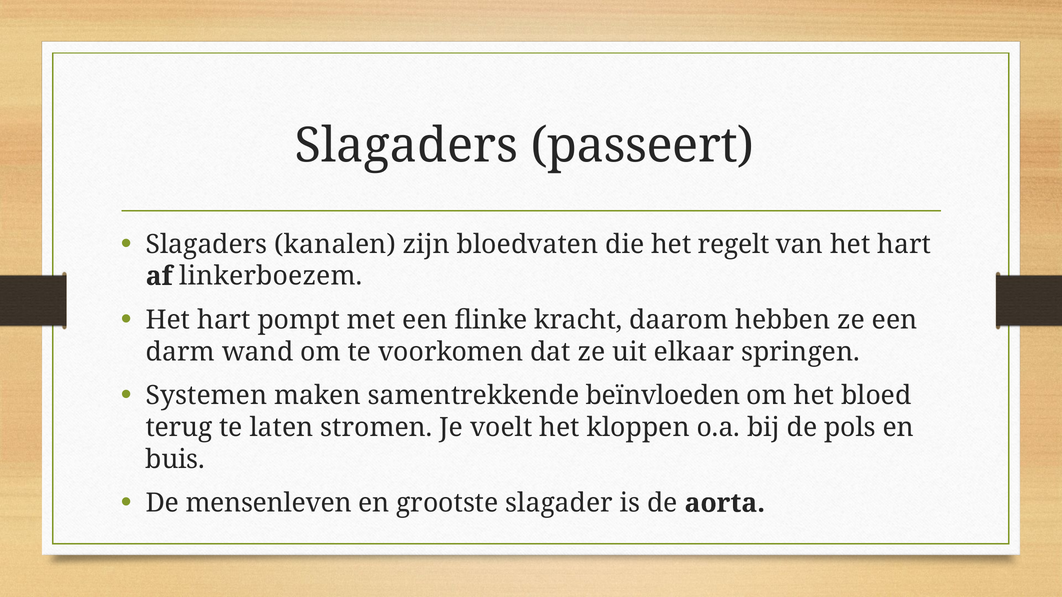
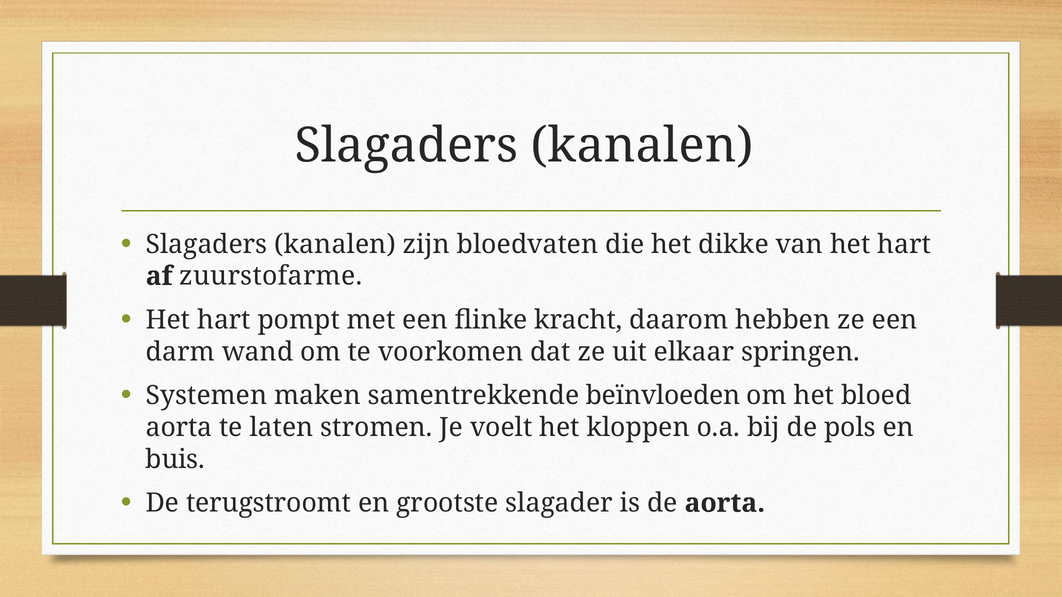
passeert at (642, 146): passeert -> kanalen
regelt: regelt -> dikke
linkerboezem: linkerboezem -> zuurstofarme
terug at (179, 428): terug -> aorta
mensenleven: mensenleven -> terugstroomt
